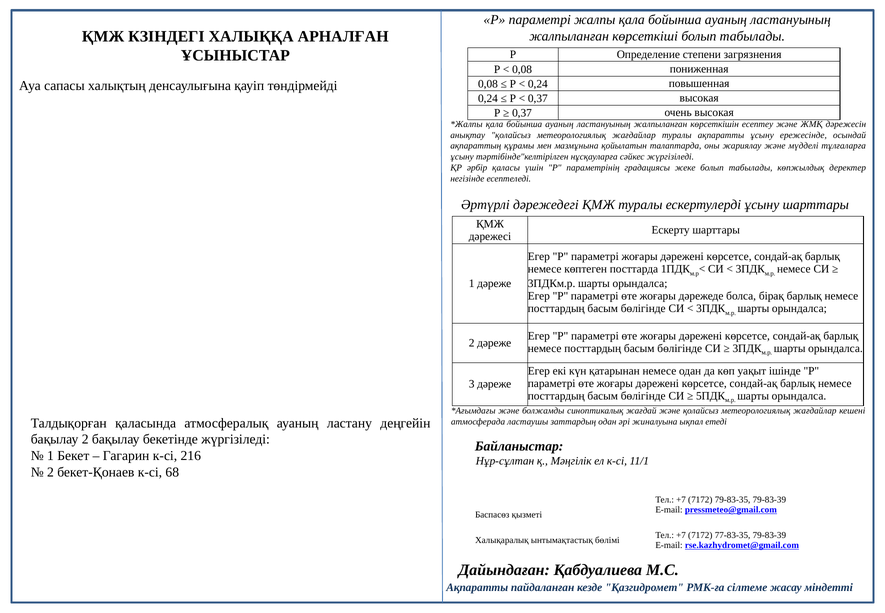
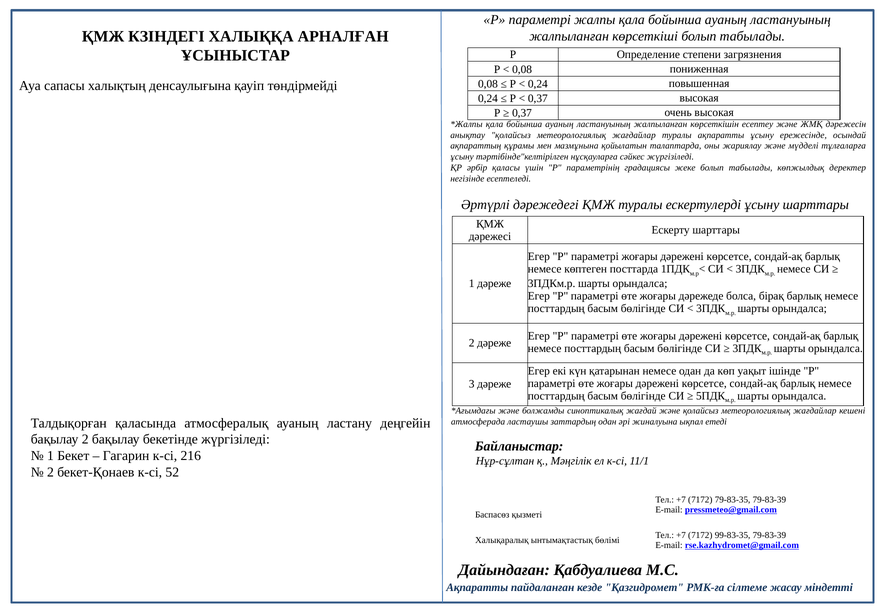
68: 68 -> 52
77-83-35: 77-83-35 -> 99-83-35
